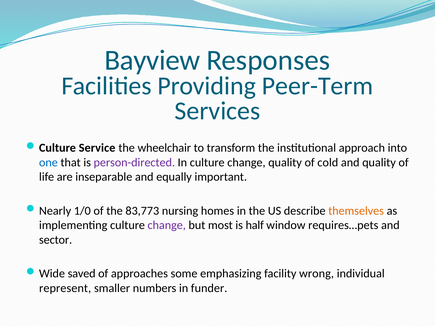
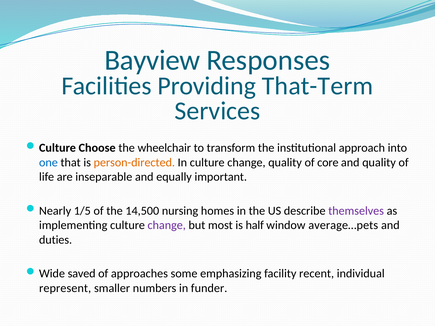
Peer-Term: Peer-Term -> That-Term
Service: Service -> Choose
person-directed colour: purple -> orange
cold: cold -> core
1/0: 1/0 -> 1/5
83,773: 83,773 -> 14,500
themselves colour: orange -> purple
requires…pets: requires…pets -> average…pets
sector: sector -> duties
wrong: wrong -> recent
